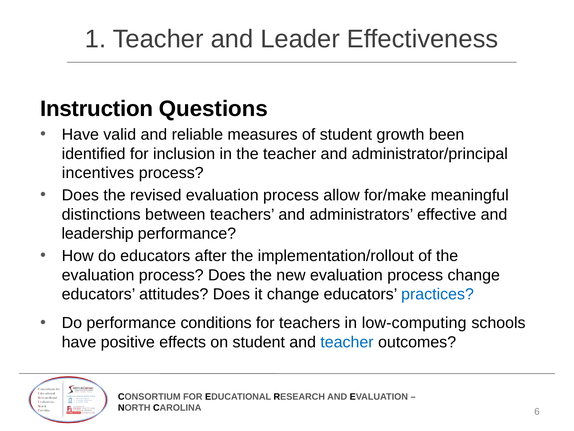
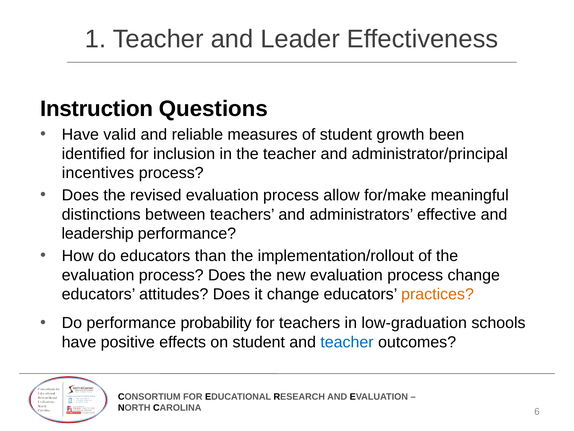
after: after -> than
practices colour: blue -> orange
conditions: conditions -> probability
low-computing: low-computing -> low-graduation
